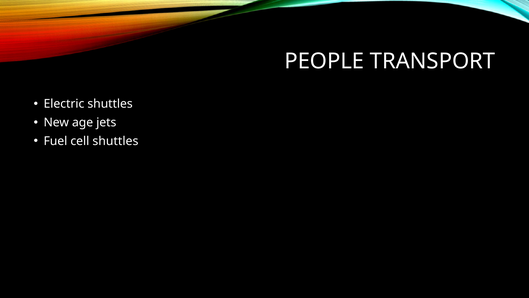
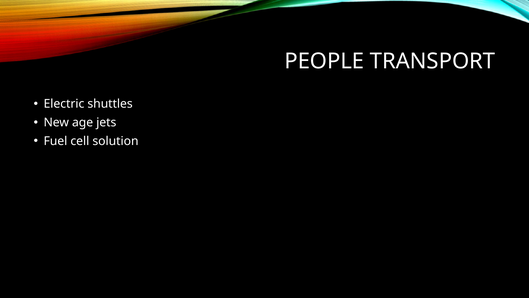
cell shuttles: shuttles -> solution
